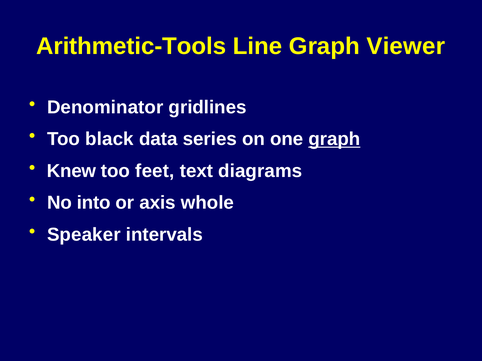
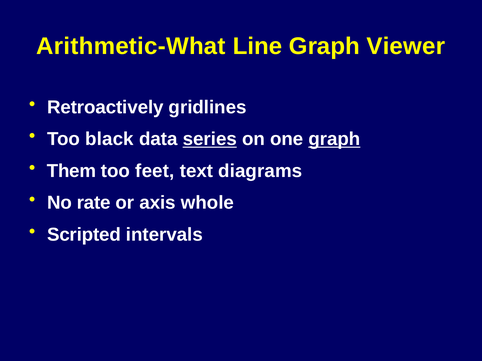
Arithmetic-Tools: Arithmetic-Tools -> Arithmetic-What
Denominator: Denominator -> Retroactively
series underline: none -> present
Knew: Knew -> Them
into: into -> rate
Speaker: Speaker -> Scripted
